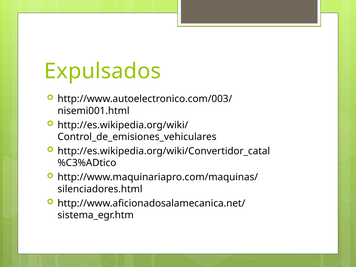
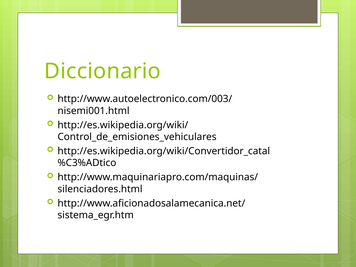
Expulsados: Expulsados -> Diccionario
